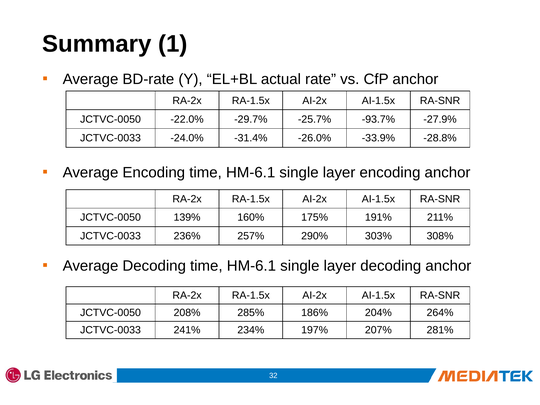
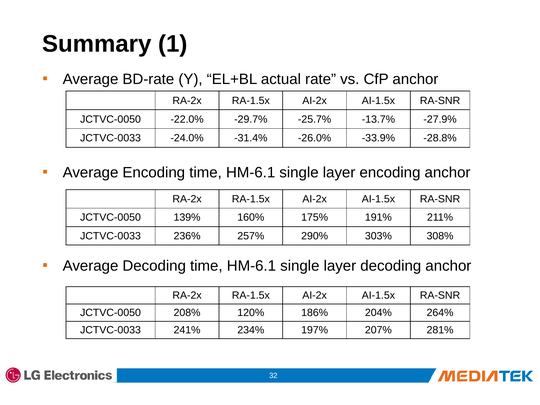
-93.7%: -93.7% -> -13.7%
285%: 285% -> 120%
